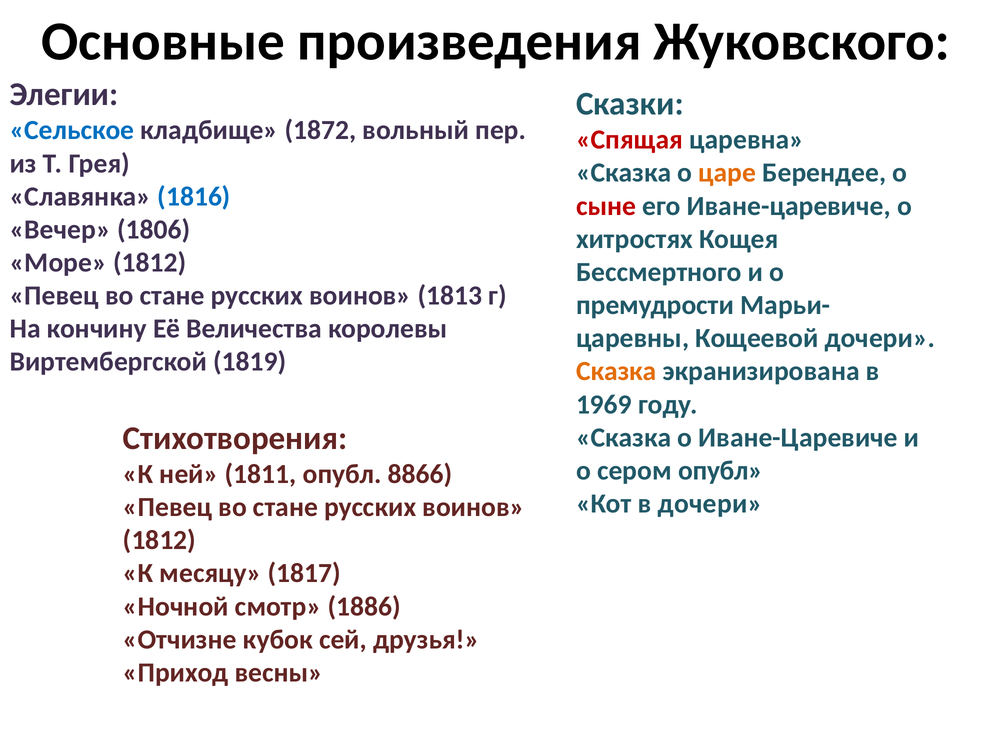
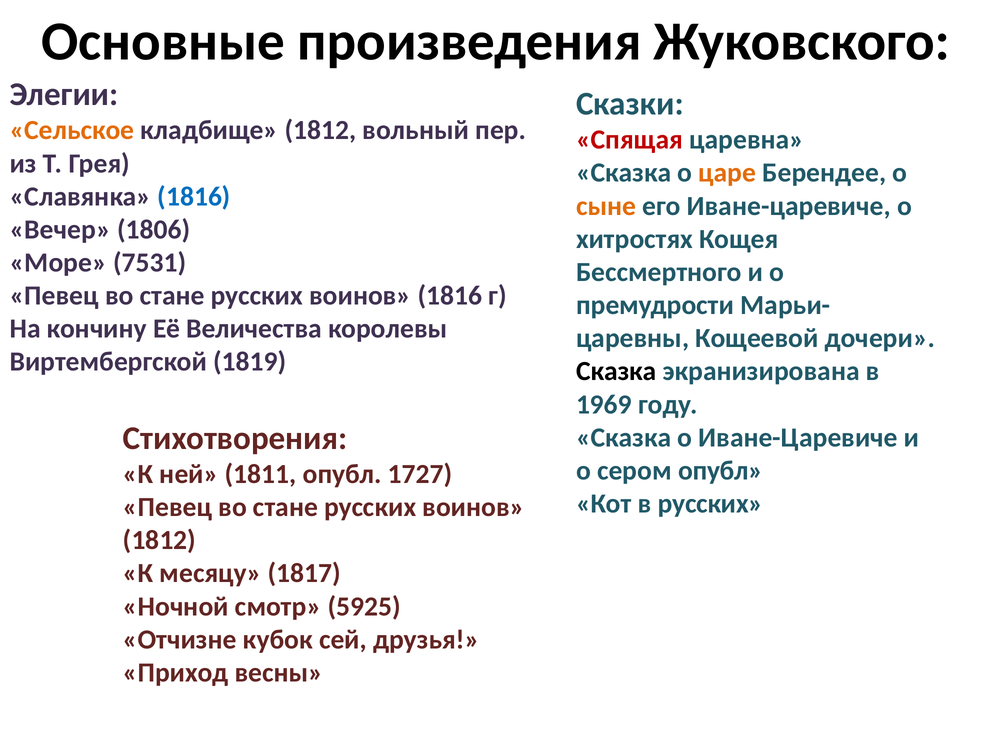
Сельское colour: blue -> orange
кладбище 1872: 1872 -> 1812
сыне colour: red -> orange
Море 1812: 1812 -> 7531
воинов 1813: 1813 -> 1816
Сказка at (616, 371) colour: orange -> black
8866: 8866 -> 1727
в дочери: дочери -> русских
1886: 1886 -> 5925
